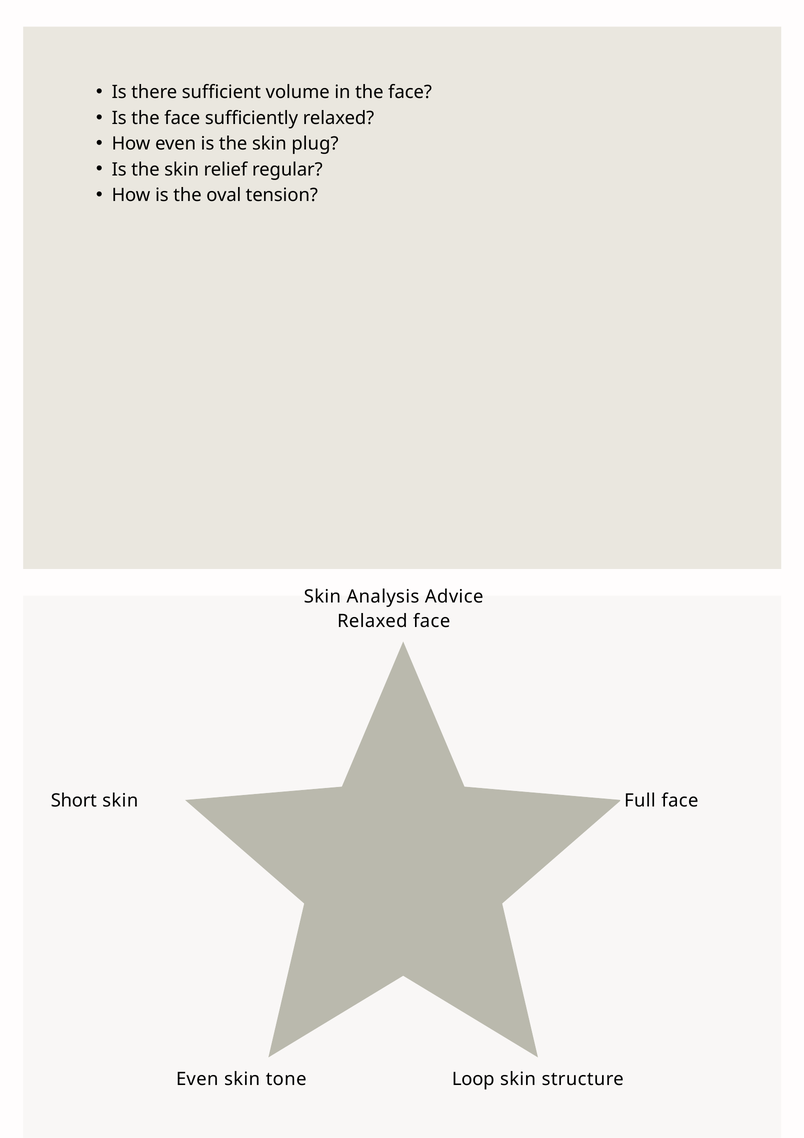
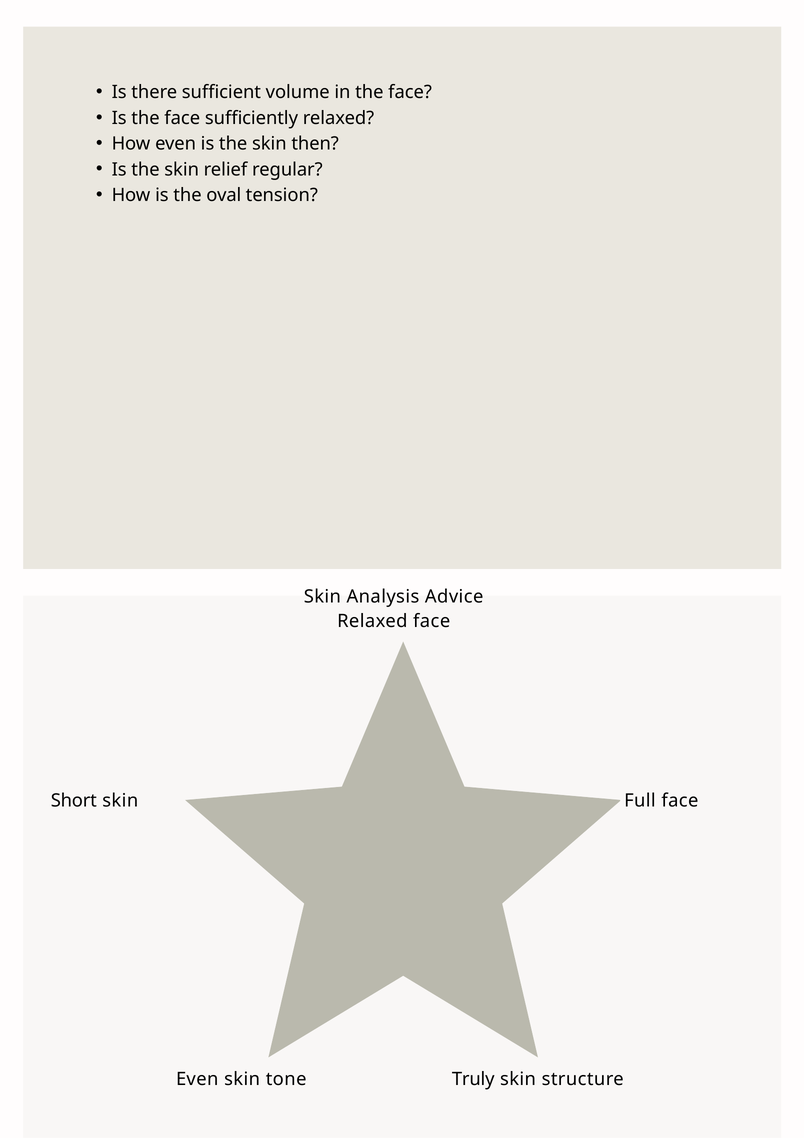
plug: plug -> then
Loop: Loop -> Truly
